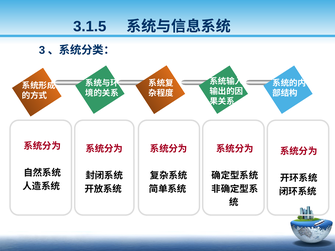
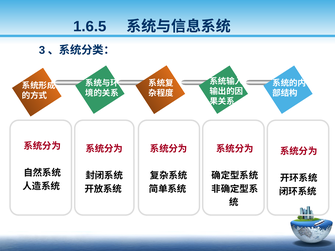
3.1.5: 3.1.5 -> 1.6.5
